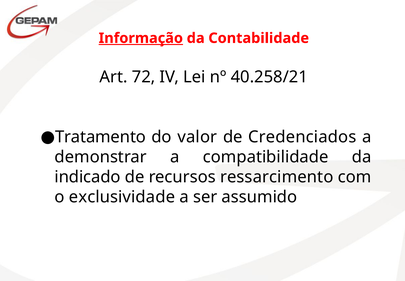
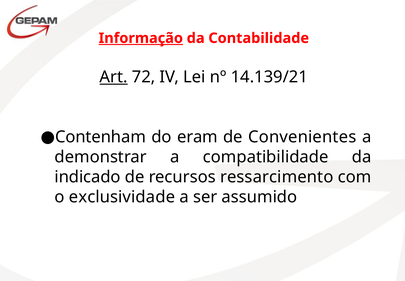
Art underline: none -> present
40.258/21: 40.258/21 -> 14.139/21
Tratamento: Tratamento -> Contenham
valor: valor -> eram
Credenciados: Credenciados -> Convenientes
